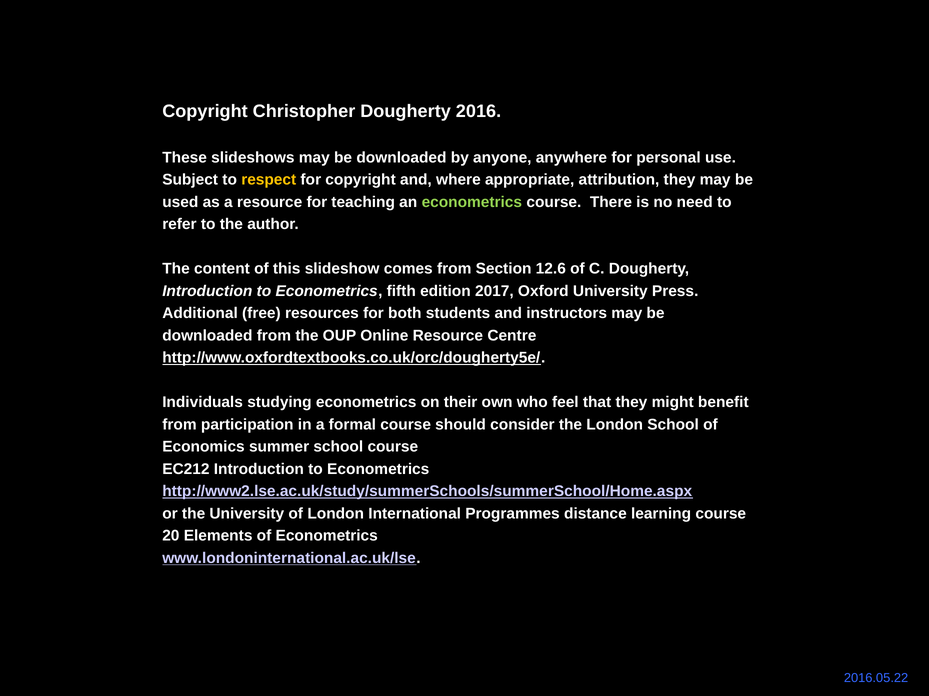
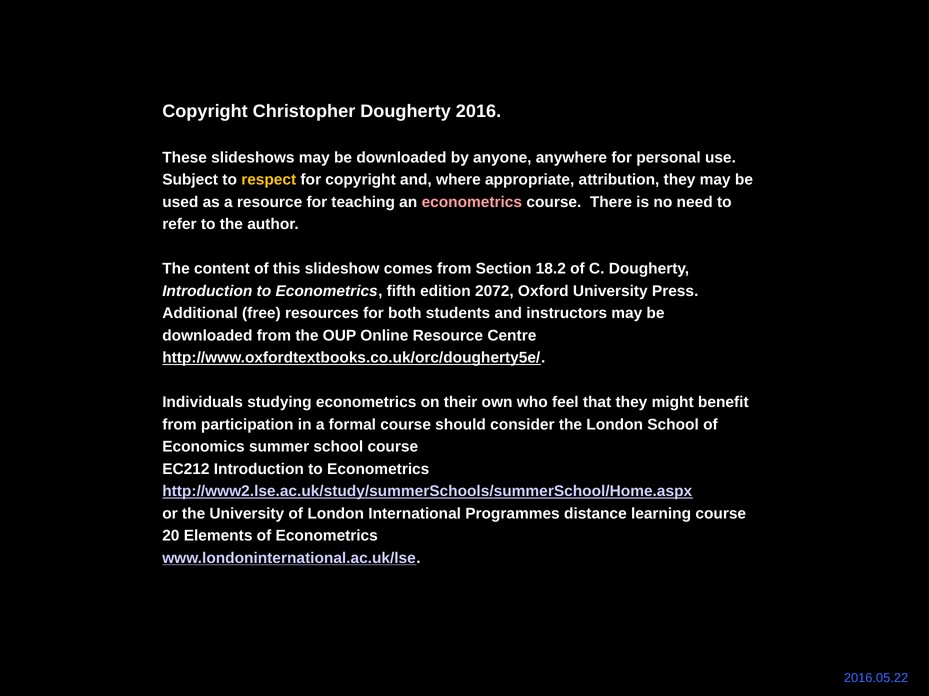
econometrics at (472, 202) colour: light green -> pink
12.6: 12.6 -> 18.2
2017: 2017 -> 2072
